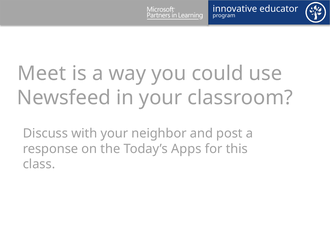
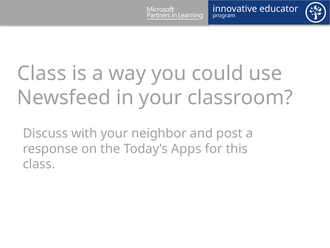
Meet at (42, 73): Meet -> Class
